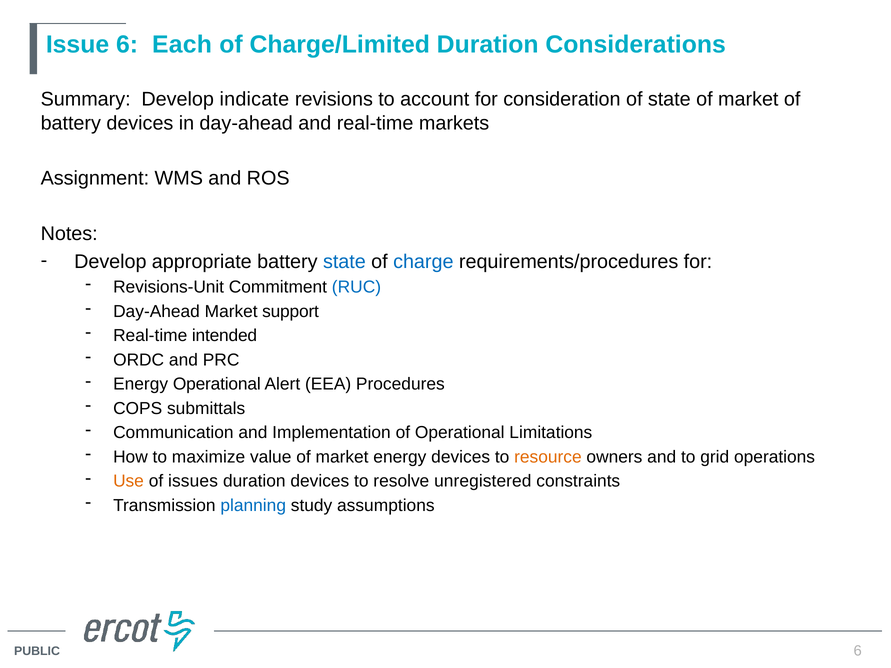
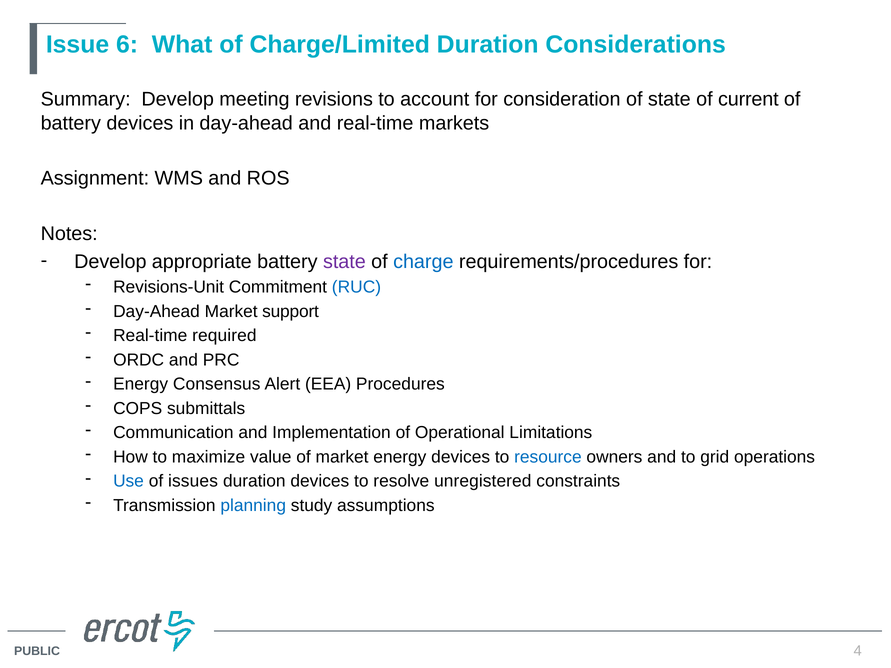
Each: Each -> What
indicate: indicate -> meeting
state of market: market -> current
state at (344, 262) colour: blue -> purple
intended: intended -> required
Energy Operational: Operational -> Consensus
resource colour: orange -> blue
Use colour: orange -> blue
6 at (858, 651): 6 -> 4
